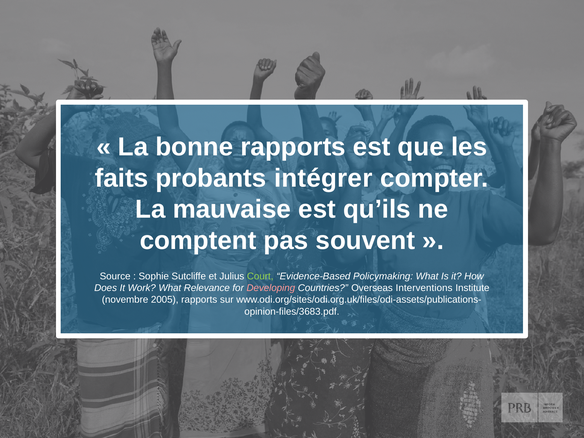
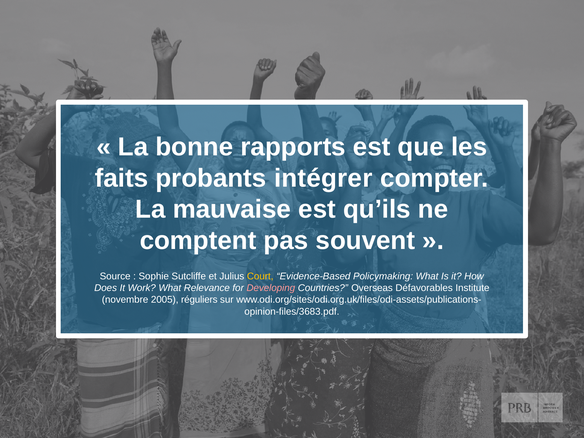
Court colour: light green -> yellow
Interventions: Interventions -> Défavorables
2005 rapports: rapports -> réguliers
